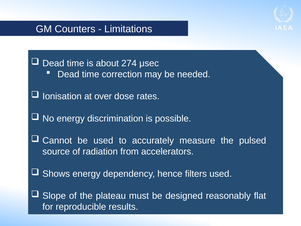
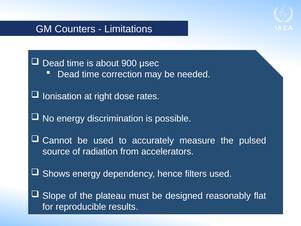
274: 274 -> 900
over: over -> right
